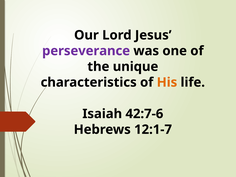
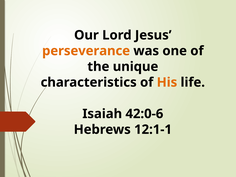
perseverance colour: purple -> orange
42:7-6: 42:7-6 -> 42:0-6
12:1-7: 12:1-7 -> 12:1-1
